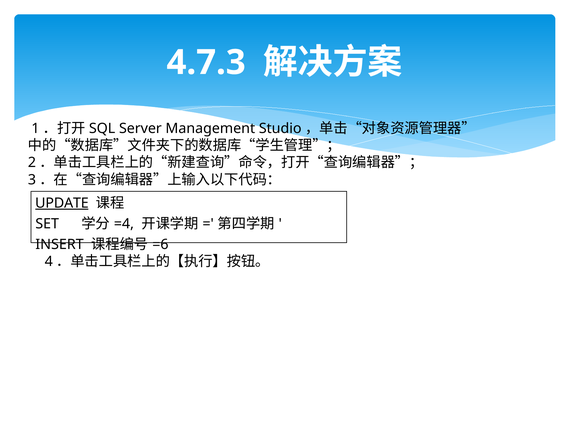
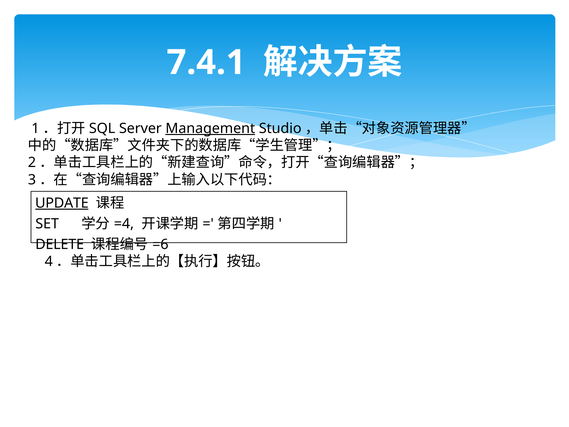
4.7.3: 4.7.3 -> 7.4.1
Management underline: none -> present
INSERT: INSERT -> DELETE
